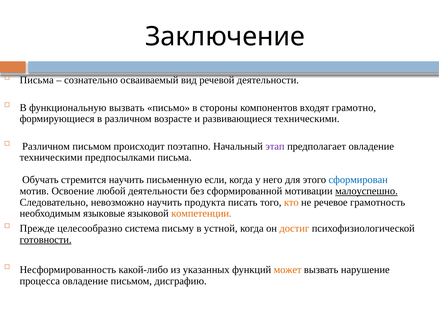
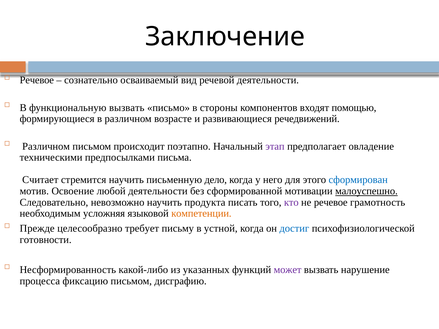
Письма at (37, 80): Письма -> Речевое
грамотно: грамотно -> помощью
развивающиеся техническими: техническими -> речедвижений
Обучать: Обучать -> Считает
если: если -> дело
кто colour: orange -> purple
языковые: языковые -> усложняя
система: система -> требует
достиг colour: orange -> blue
готовности underline: present -> none
может colour: orange -> purple
процесса овладение: овладение -> фиксацию
